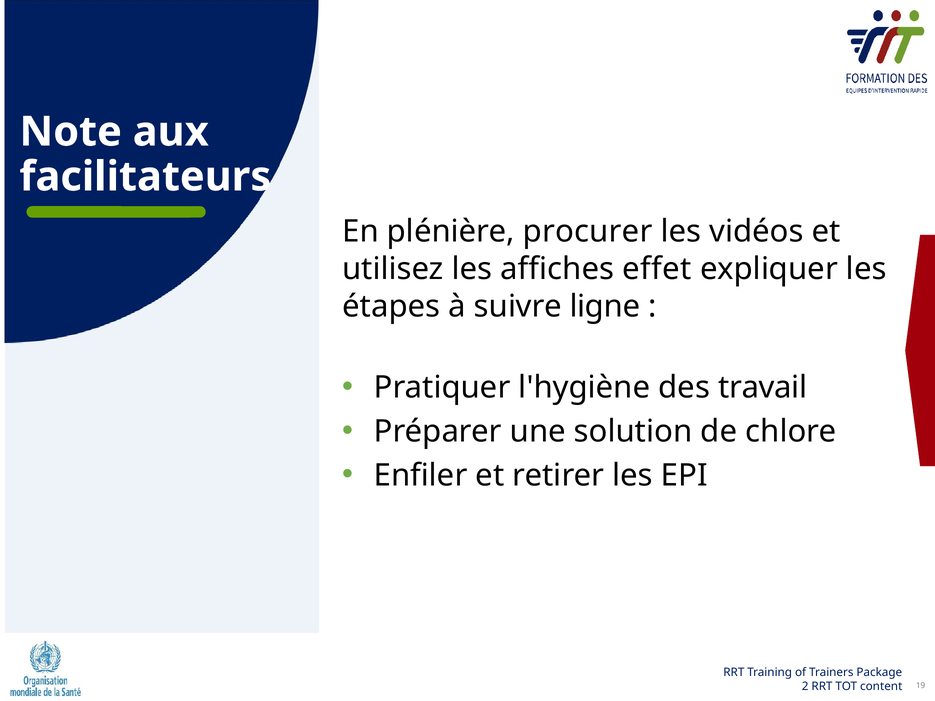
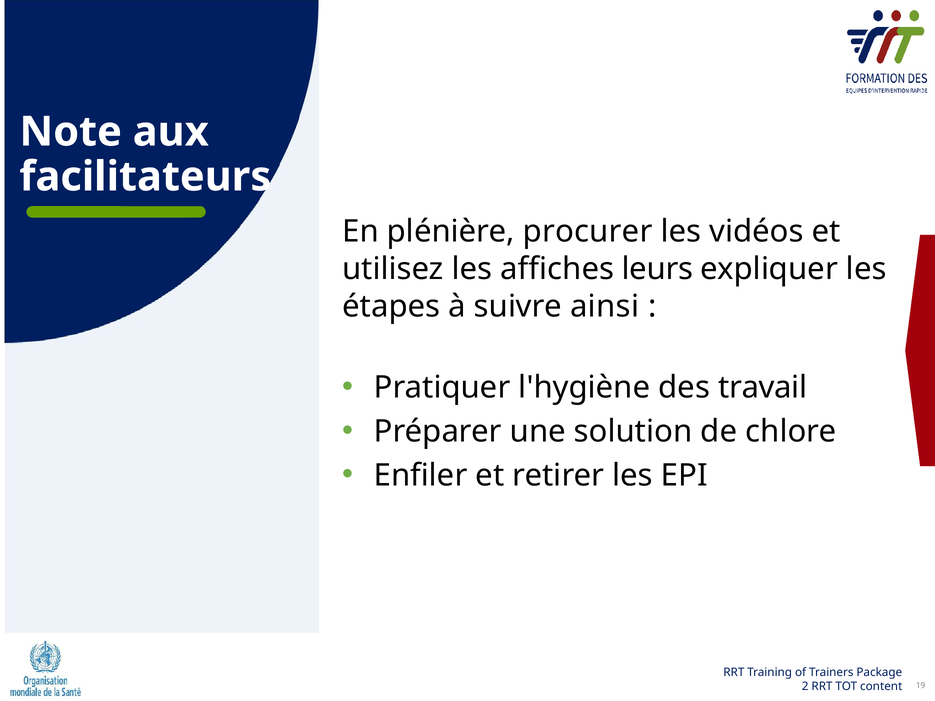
effet: effet -> leurs
ligne: ligne -> ainsi
